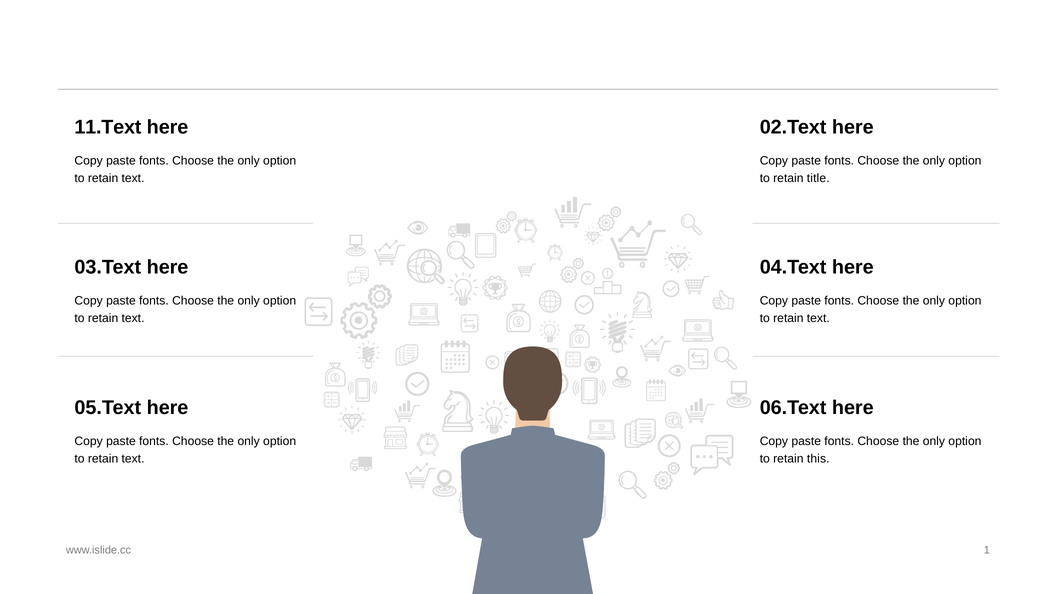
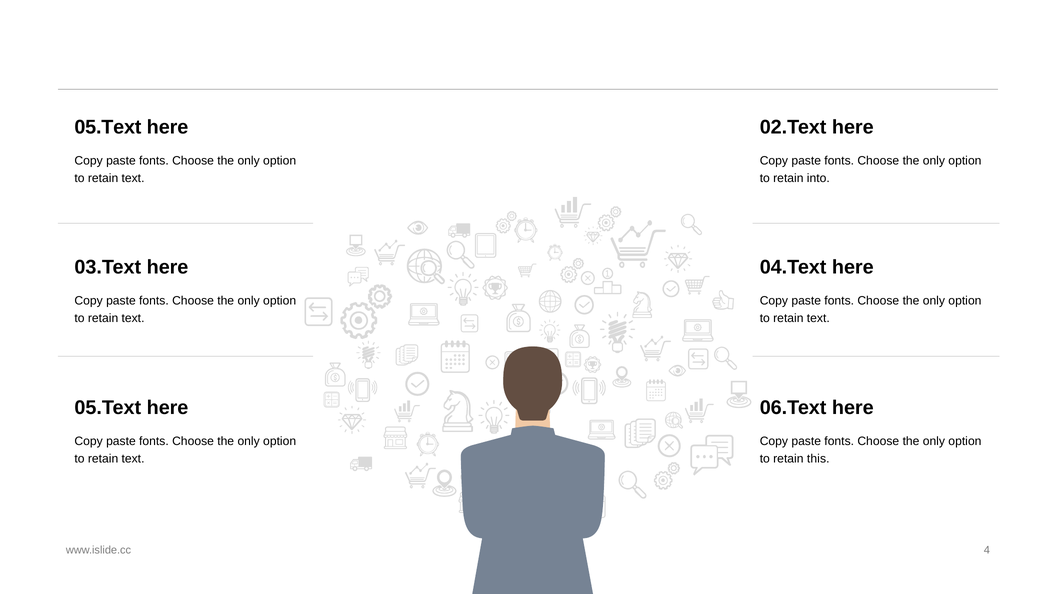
11.Text at (108, 127): 11.Text -> 05.Text
title: title -> into
1: 1 -> 4
